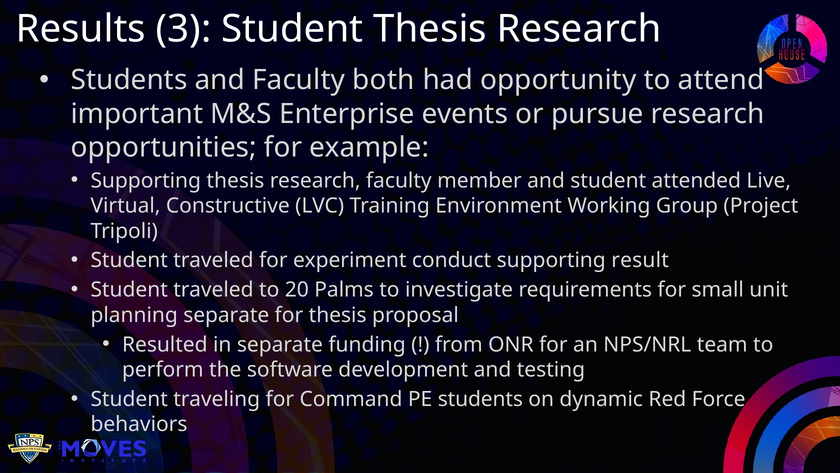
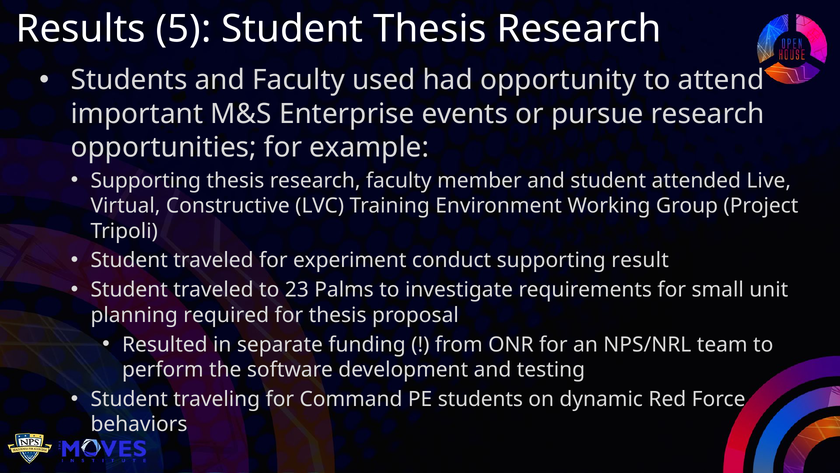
3: 3 -> 5
both: both -> used
20: 20 -> 23
planning separate: separate -> required
